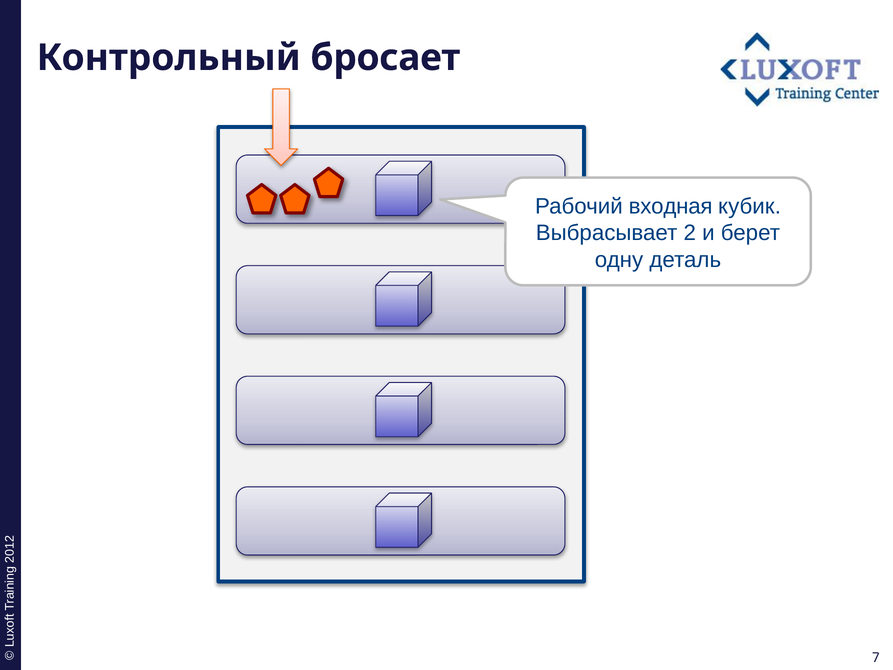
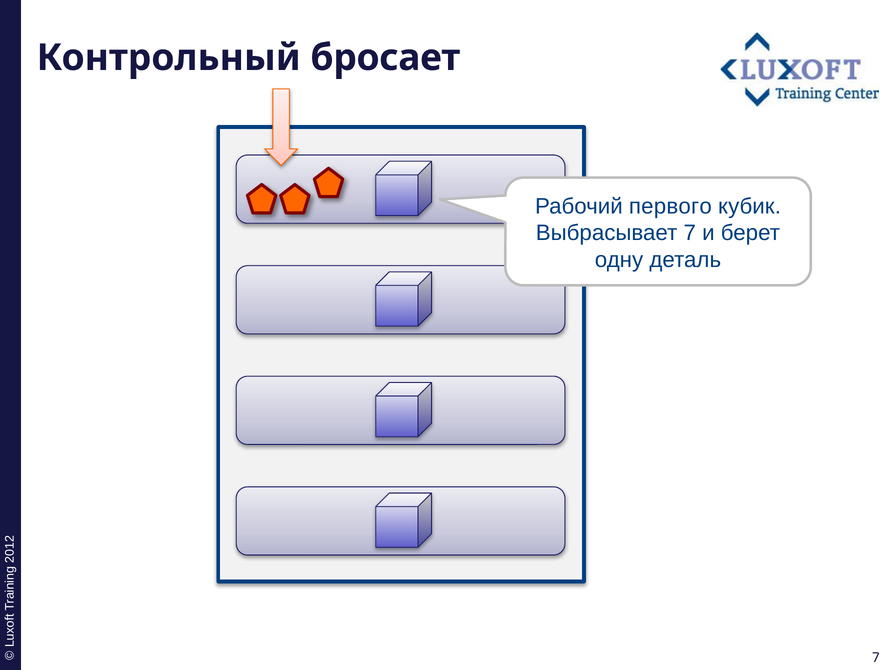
входная: входная -> первого
Выбрасывает 2: 2 -> 7
